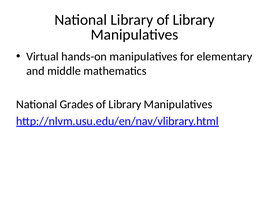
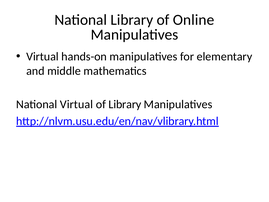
Library of Library: Library -> Online
National Grades: Grades -> Virtual
